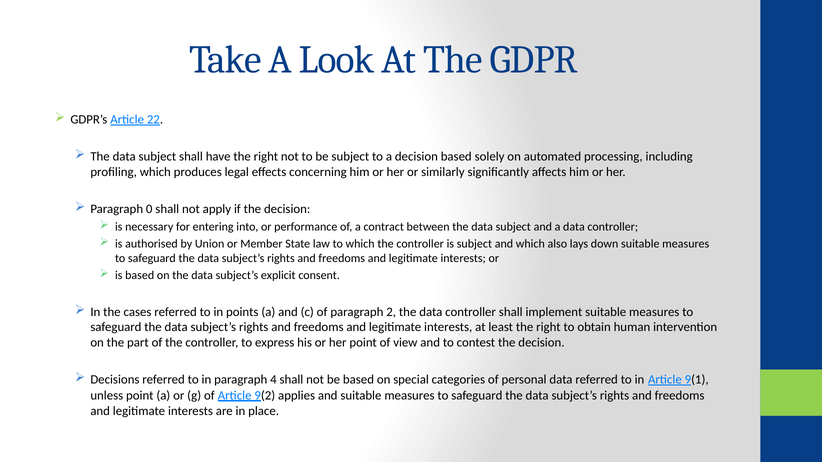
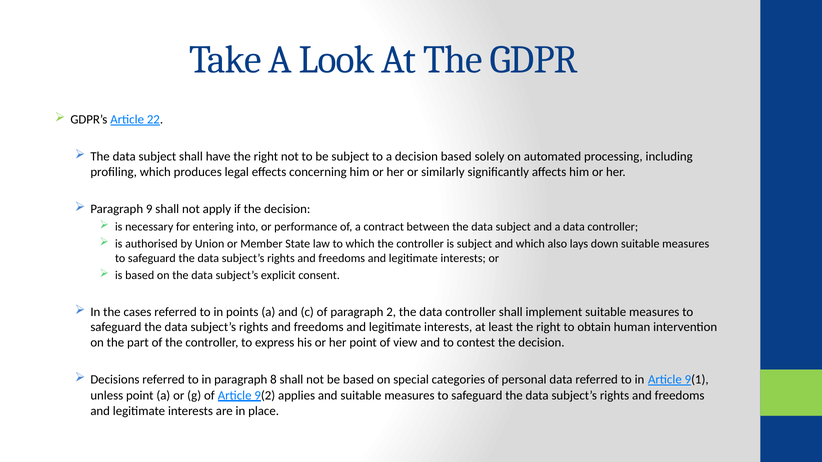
0: 0 -> 9
4: 4 -> 8
